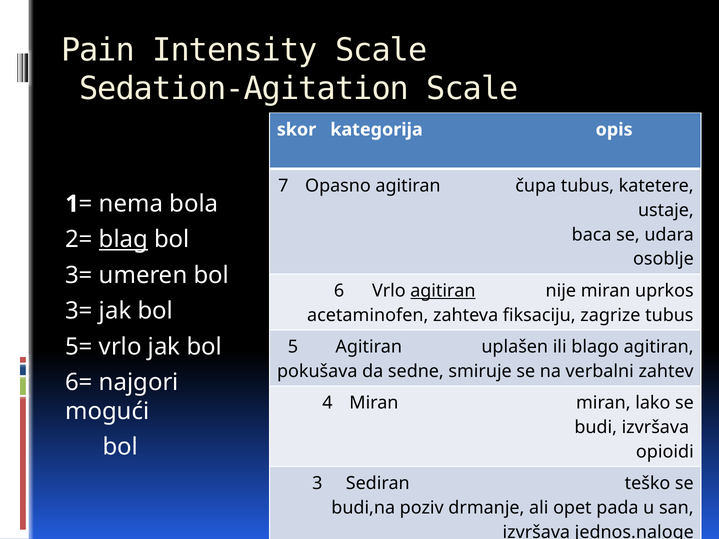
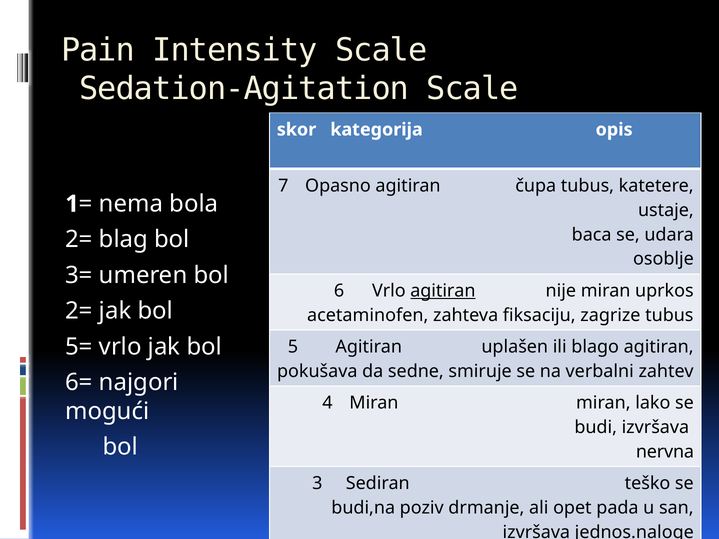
blag underline: present -> none
3= at (79, 311): 3= -> 2=
opioidi: opioidi -> nervna
